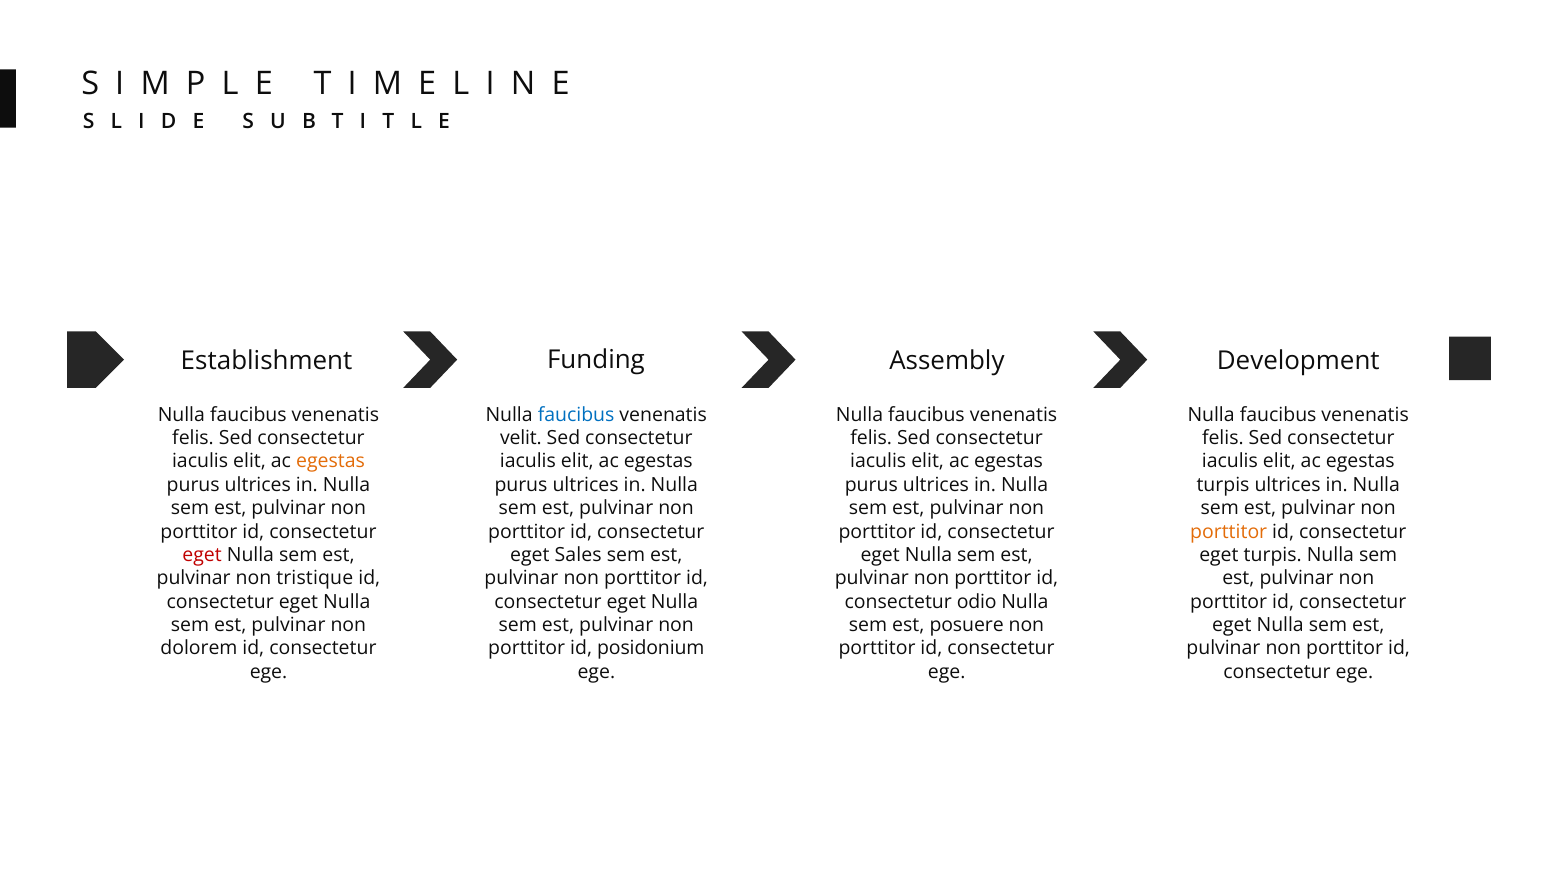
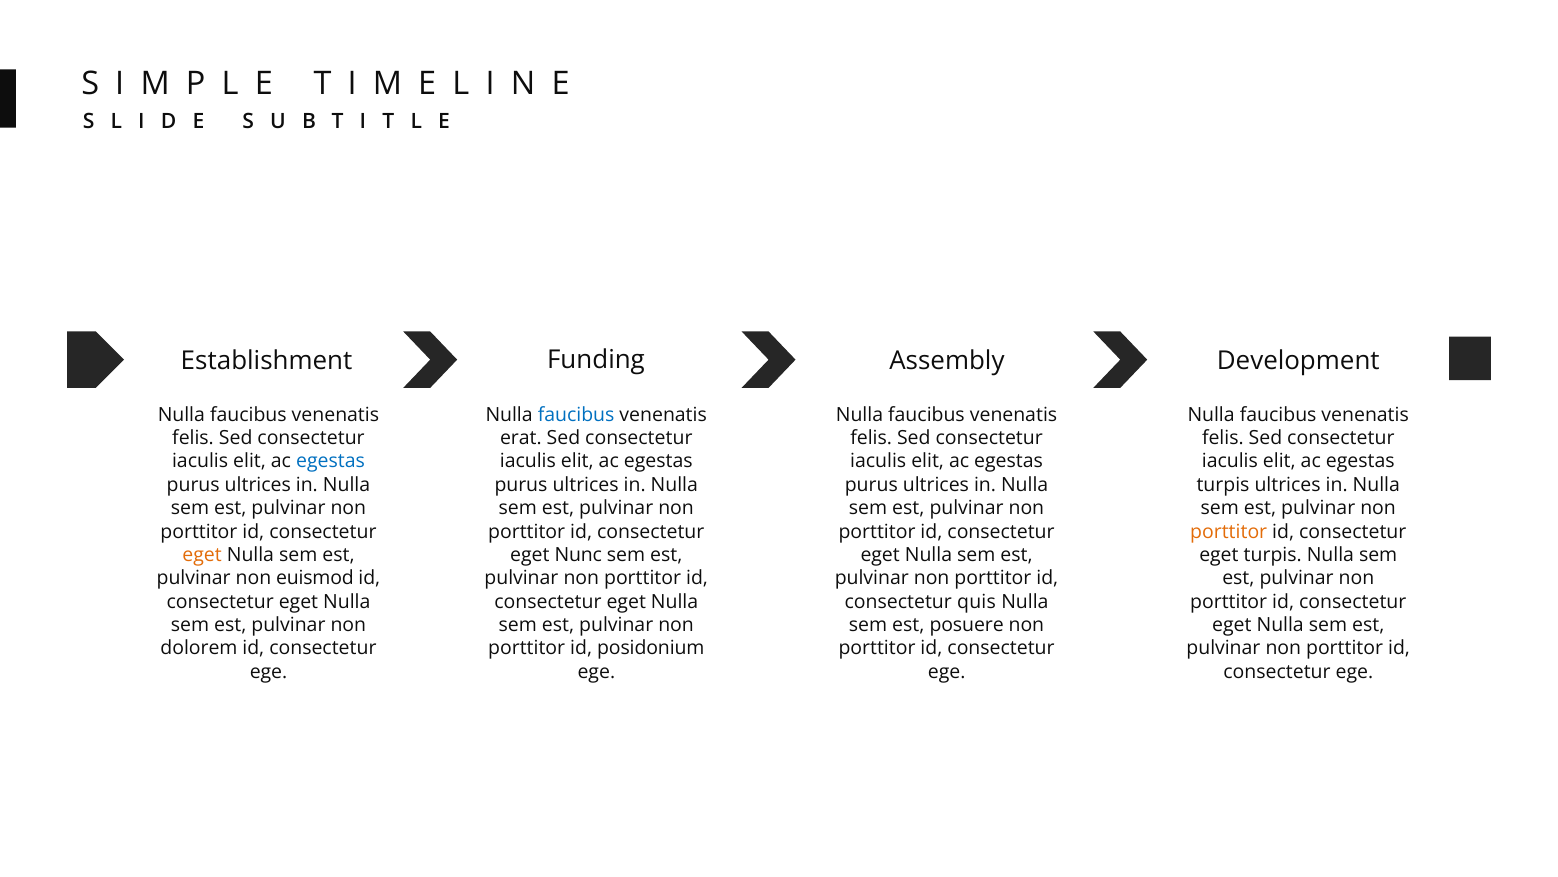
velit: velit -> erat
egestas at (331, 461) colour: orange -> blue
eget at (202, 555) colour: red -> orange
Sales: Sales -> Nunc
tristique: tristique -> euismod
odio: odio -> quis
